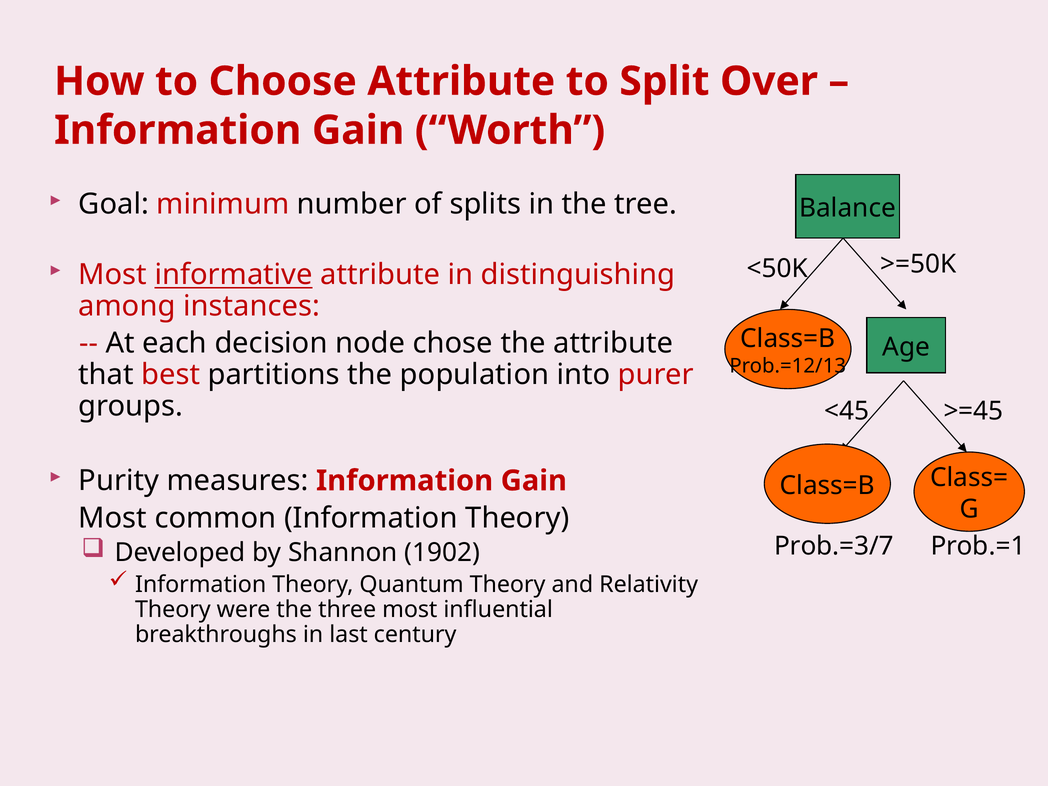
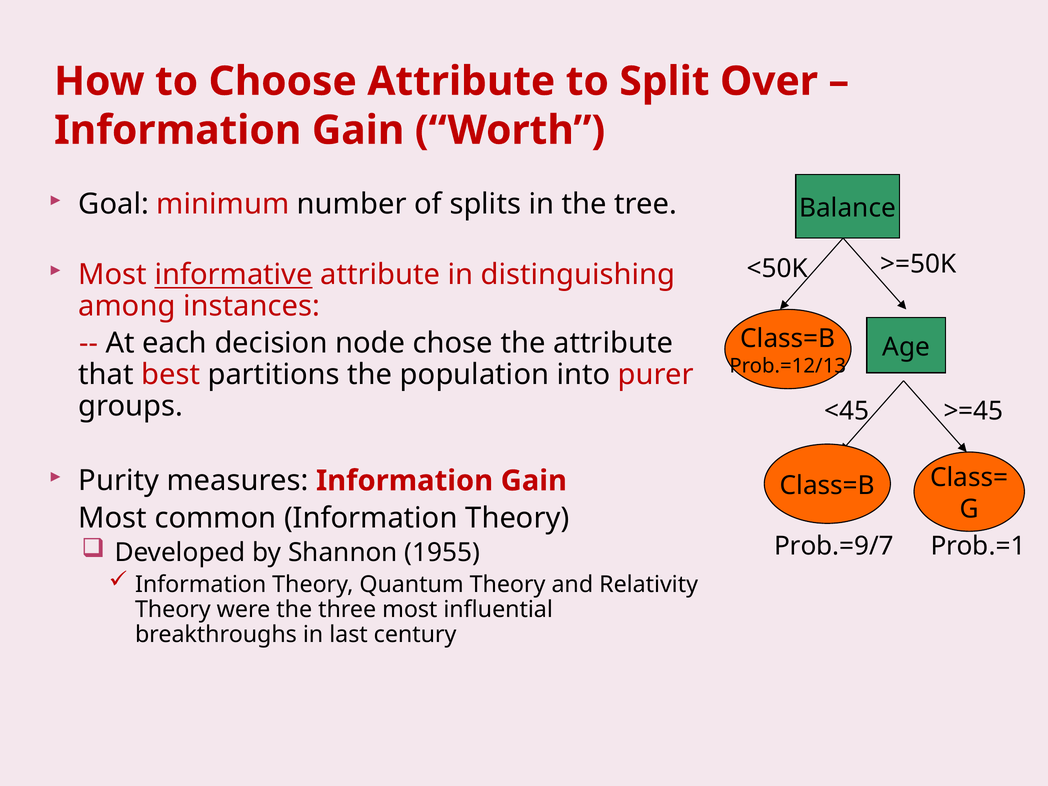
Prob.=3/7: Prob.=3/7 -> Prob.=9/7
1902: 1902 -> 1955
